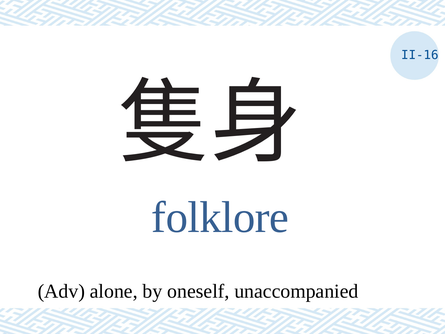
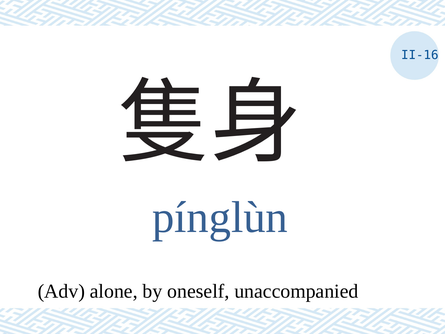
folklore: folklore -> pínglùn
